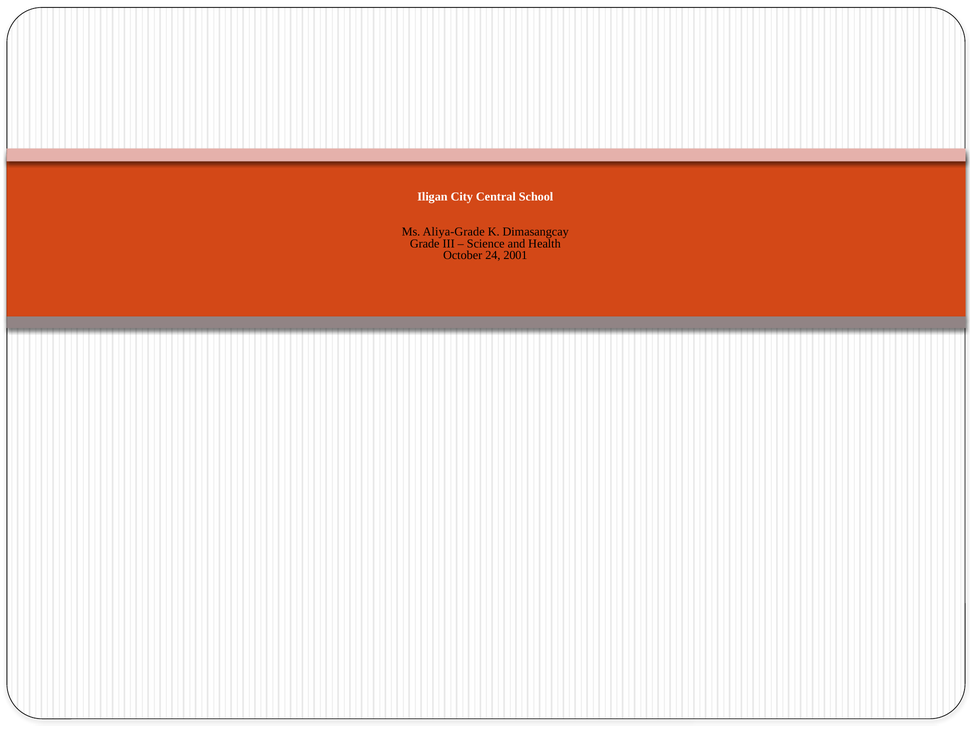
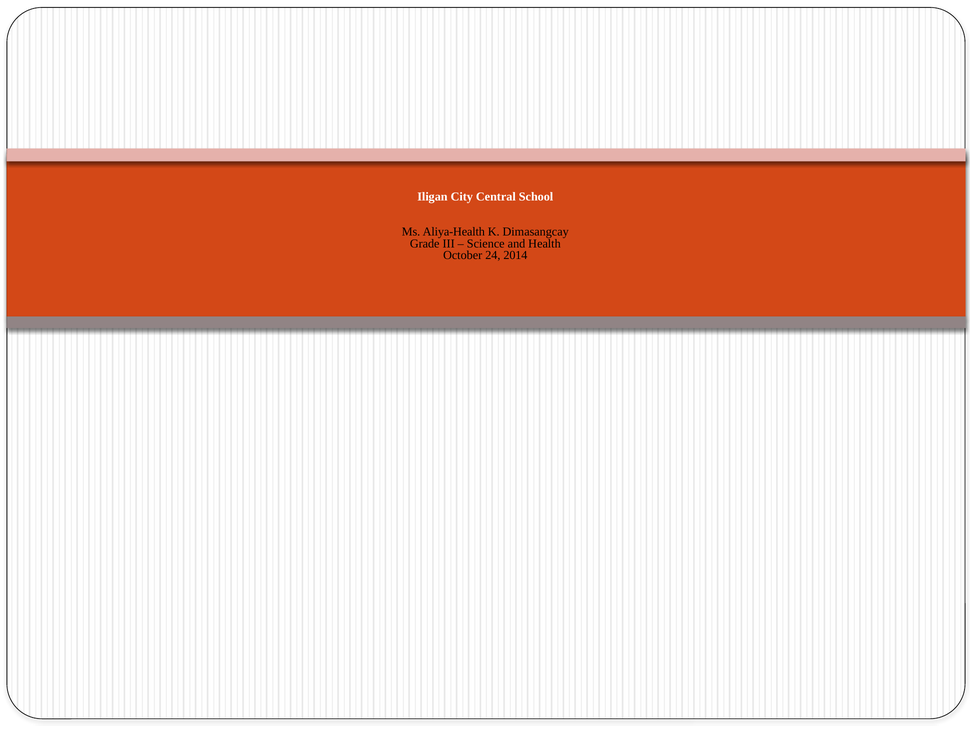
Aliya-Grade: Aliya-Grade -> Aliya-Health
2001: 2001 -> 2014
